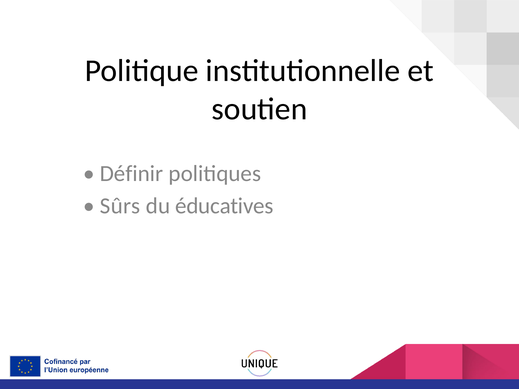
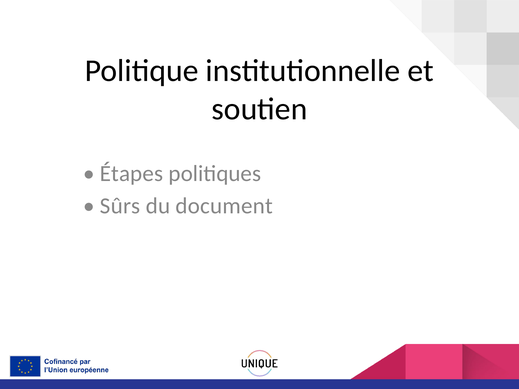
Définir: Définir -> Étapes
éducatives: éducatives -> document
